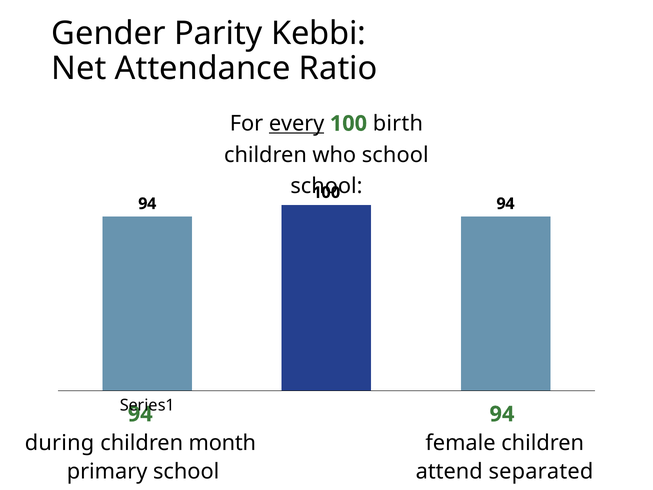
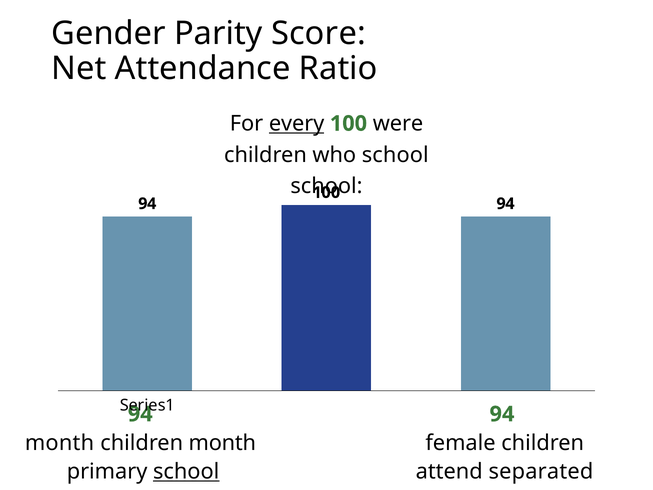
Kebbi: Kebbi -> Score
birth: birth -> were
during at (59, 443): during -> month
school at (186, 471) underline: none -> present
